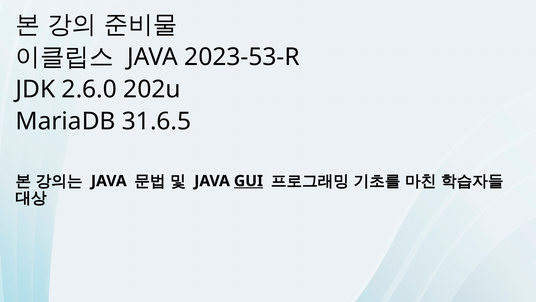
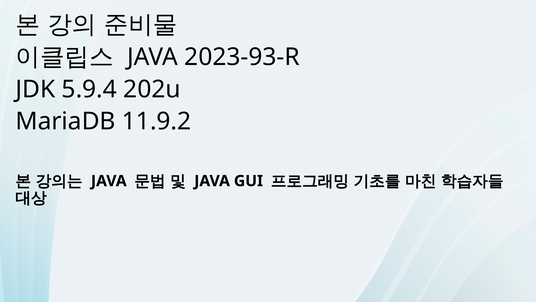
2023-53-R: 2023-53-R -> 2023-93-R
2.6.0: 2.6.0 -> 5.9.4
31.6.5: 31.6.5 -> 11.9.2
GUI underline: present -> none
